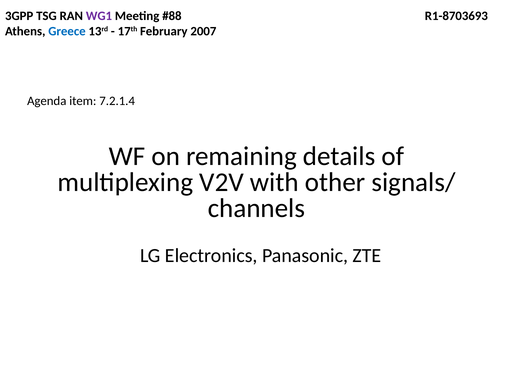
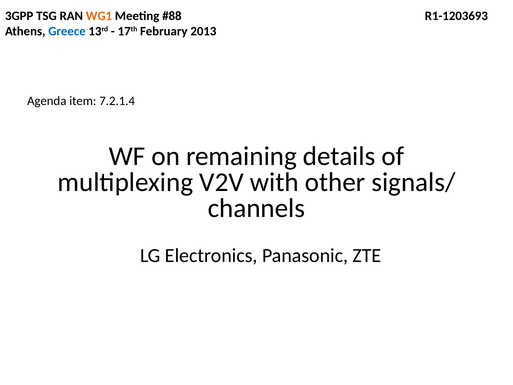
WG1 colour: purple -> orange
R1-8703693: R1-8703693 -> R1-1203693
2007: 2007 -> 2013
